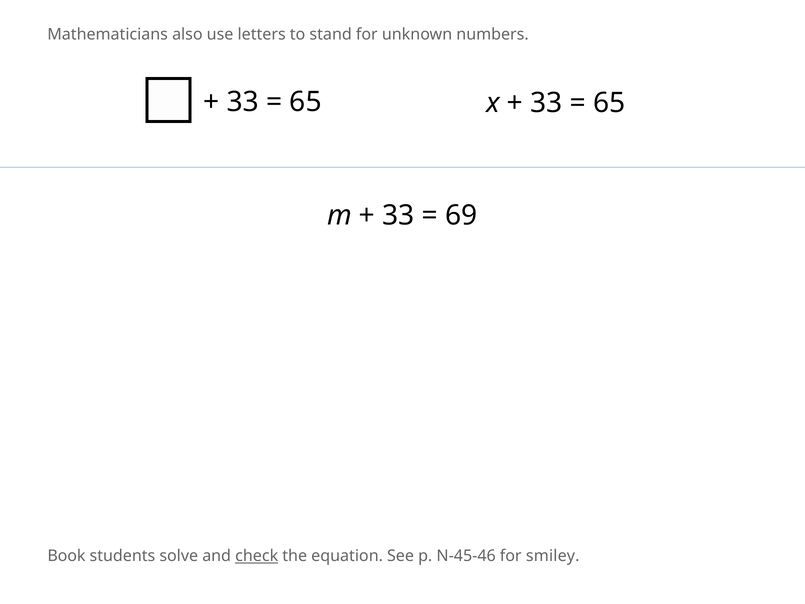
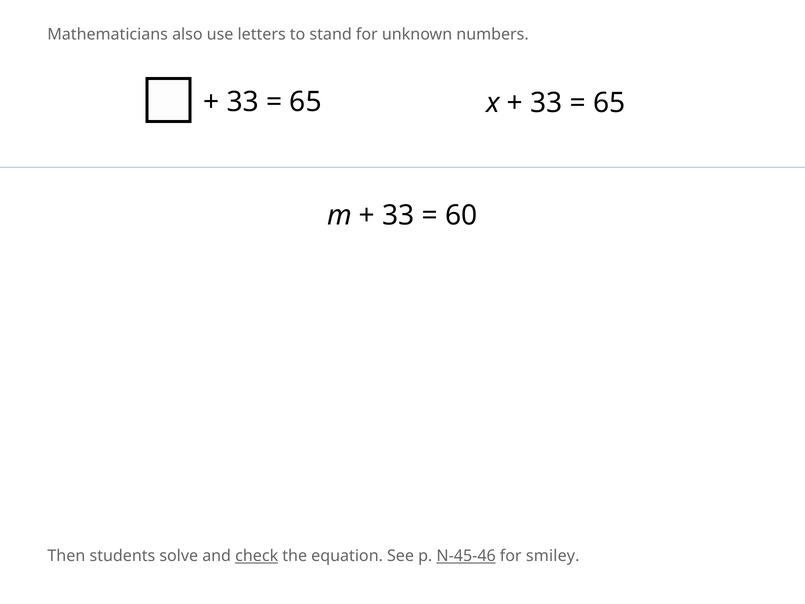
69: 69 -> 60
Book: Book -> Then
N-45-46 underline: none -> present
